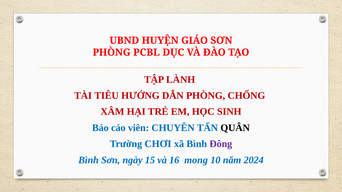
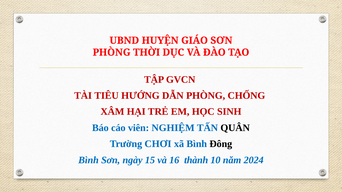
PCBL: PCBL -> THỜI
LÀNH: LÀNH -> GVCN
CHUYÊN: CHUYÊN -> NGHIỆM
Đông colour: purple -> black
mong: mong -> thành
